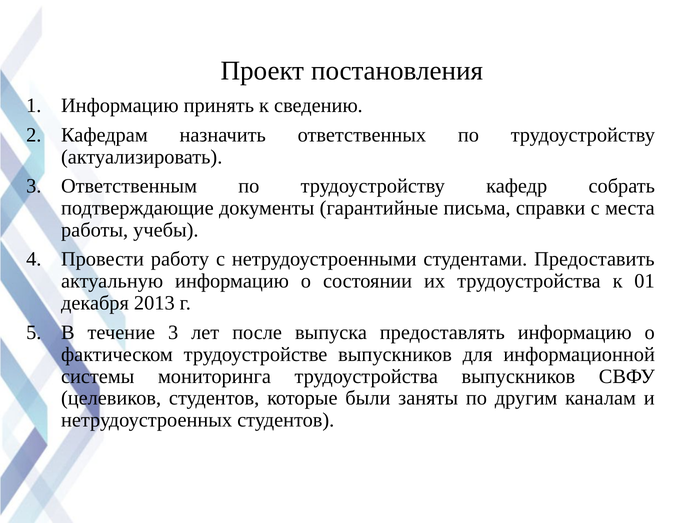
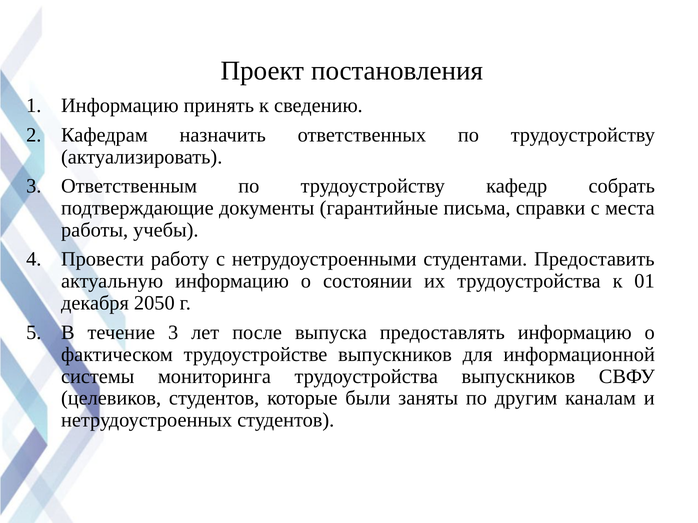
2013: 2013 -> 2050
